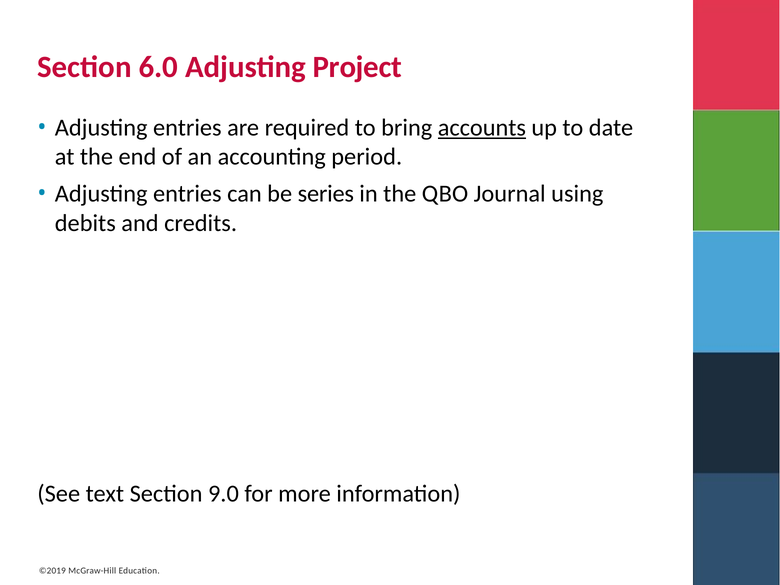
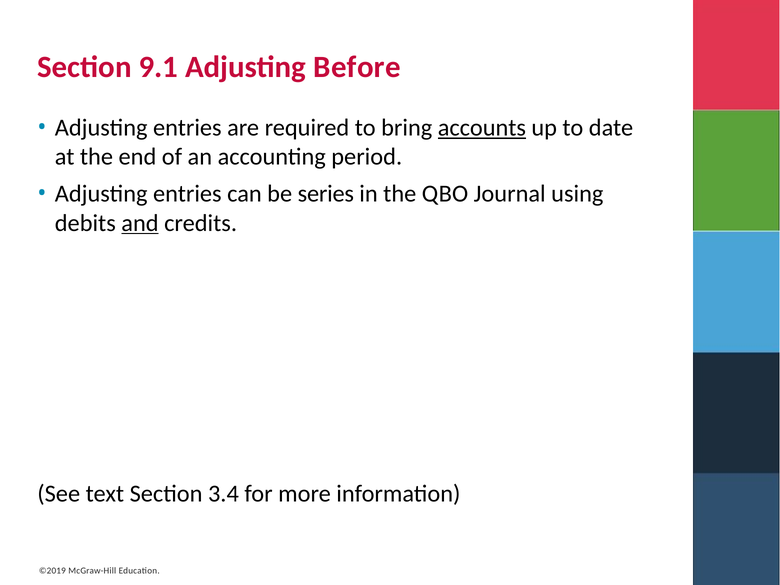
6.0: 6.0 -> 9.1
Project: Project -> Before
and underline: none -> present
9.0: 9.0 -> 3.4
